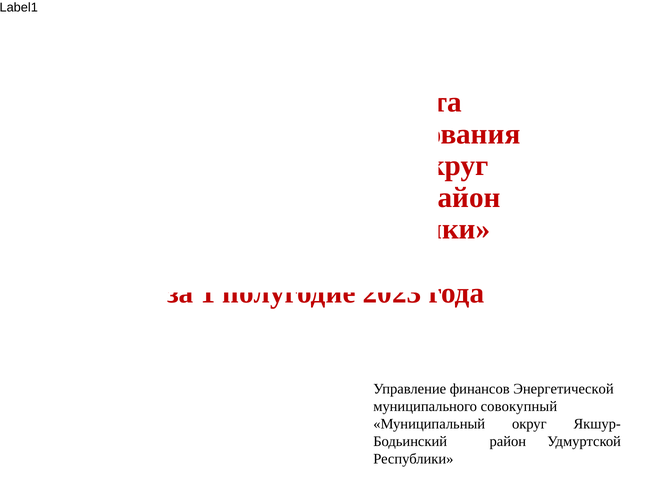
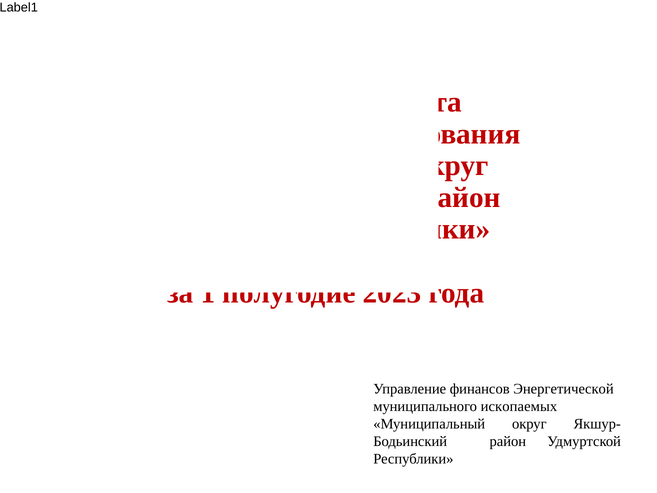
совокупный: совокупный -> ископаемых
